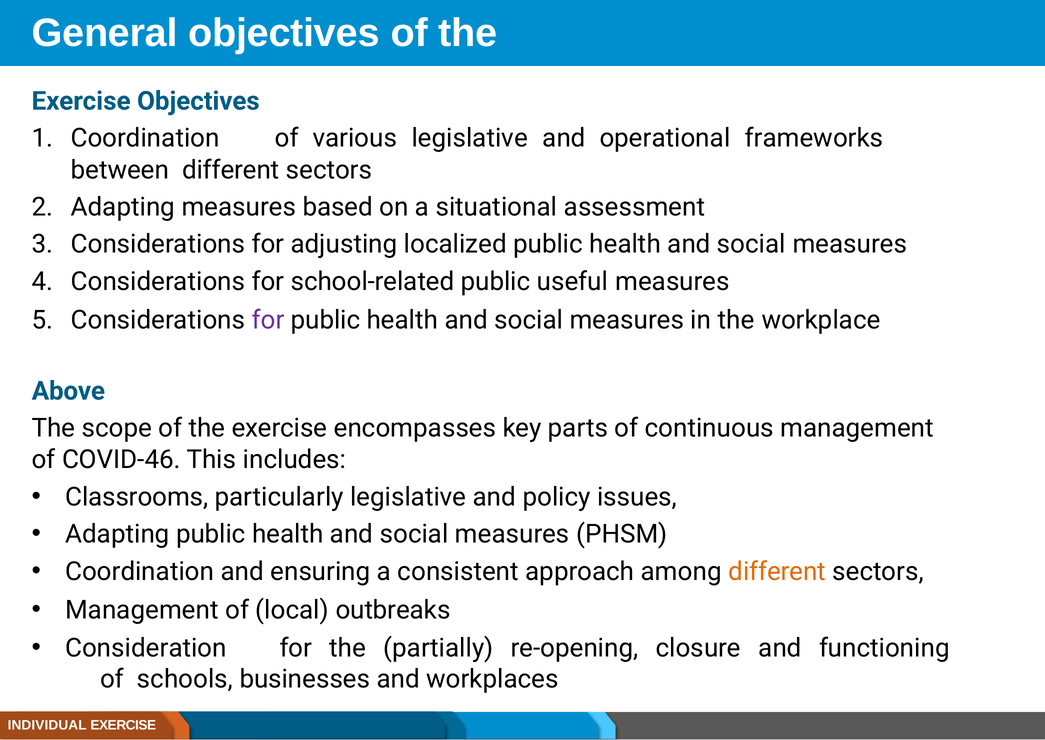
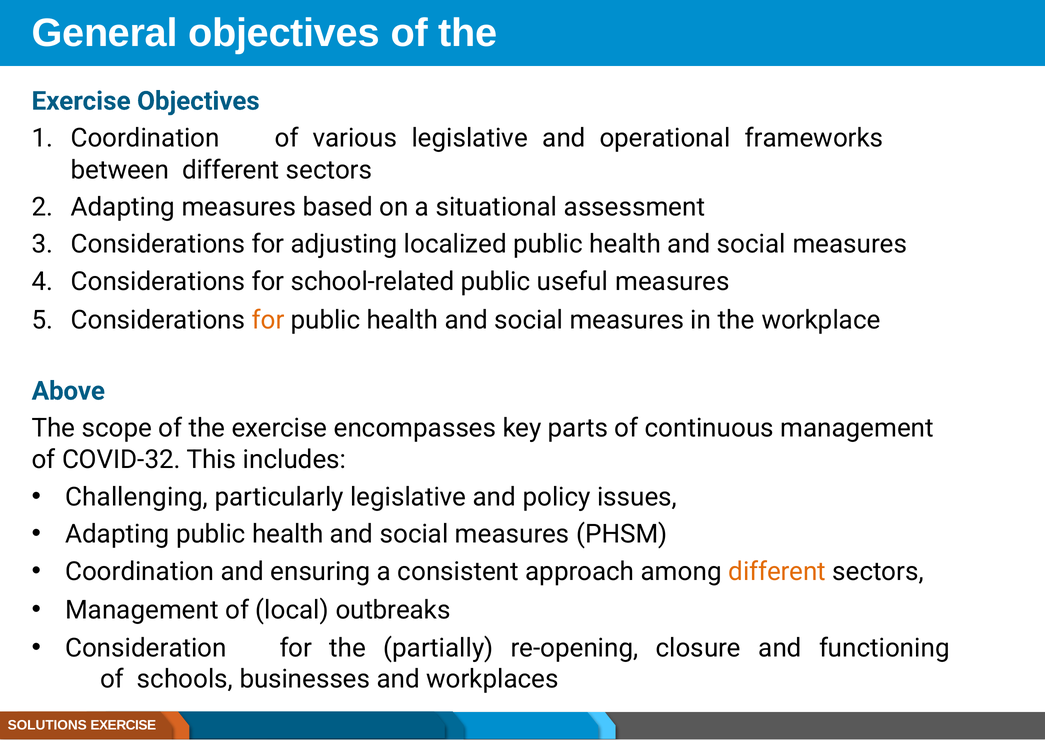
for at (268, 320) colour: purple -> orange
COVID-46: COVID-46 -> COVID-32
Classrooms: Classrooms -> Challenging
INDIVIDUAL: INDIVIDUAL -> SOLUTIONS
